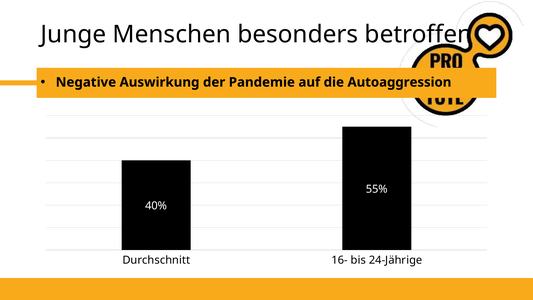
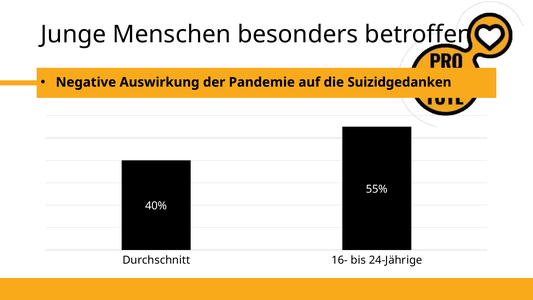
Autoaggression: Autoaggression -> Suizidgedanken
